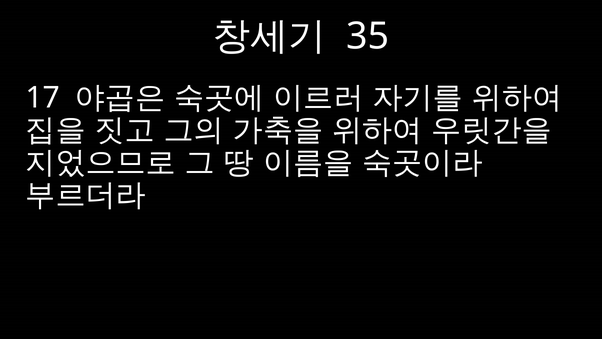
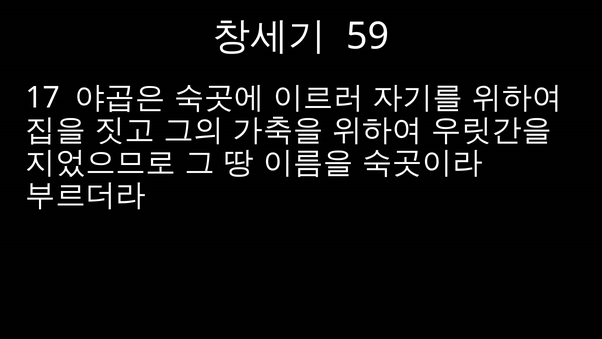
35: 35 -> 59
